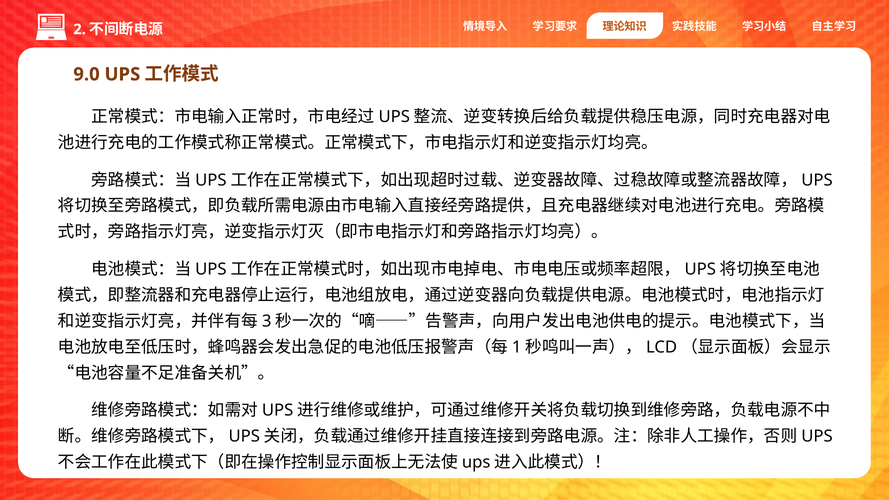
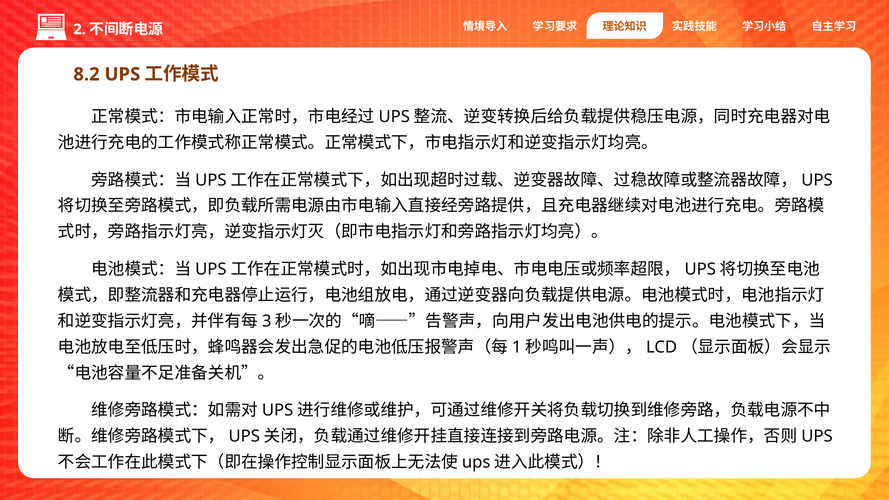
9.0: 9.0 -> 8.2
